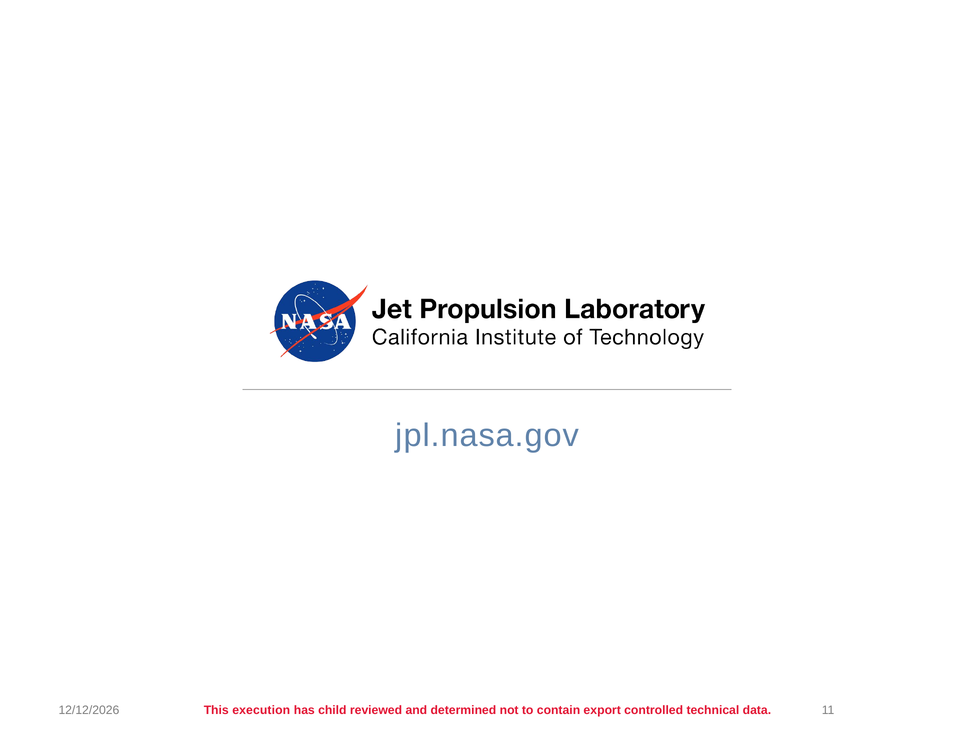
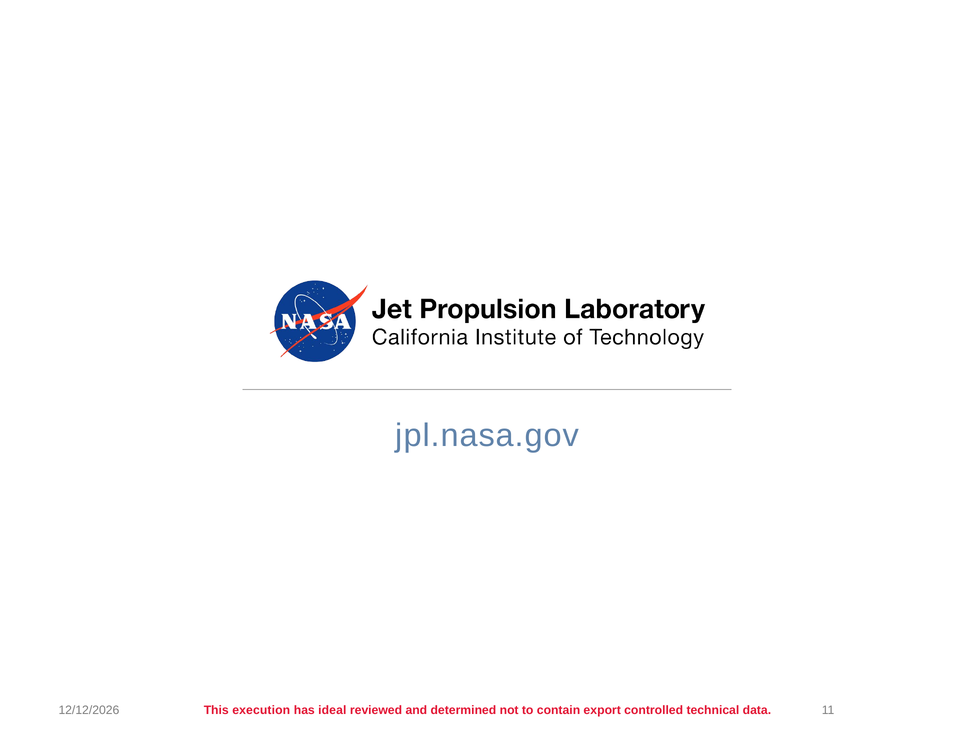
child: child -> ideal
